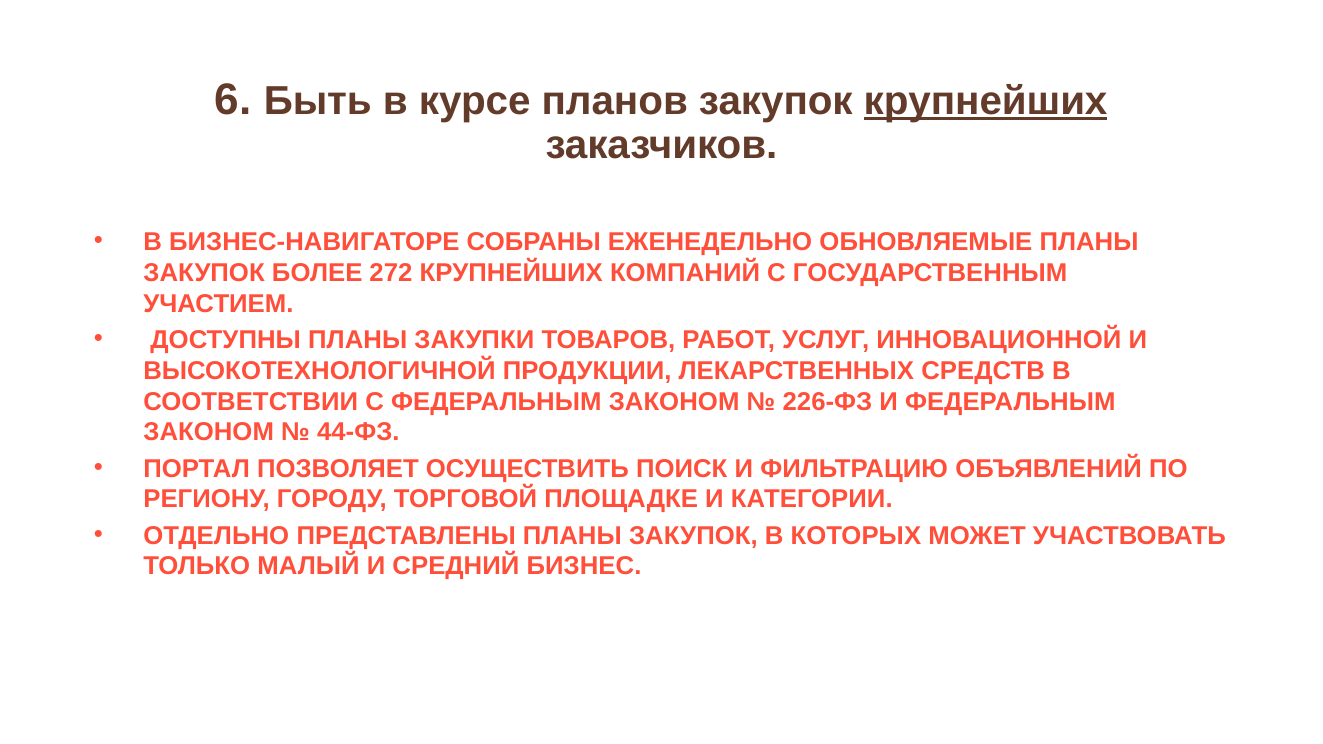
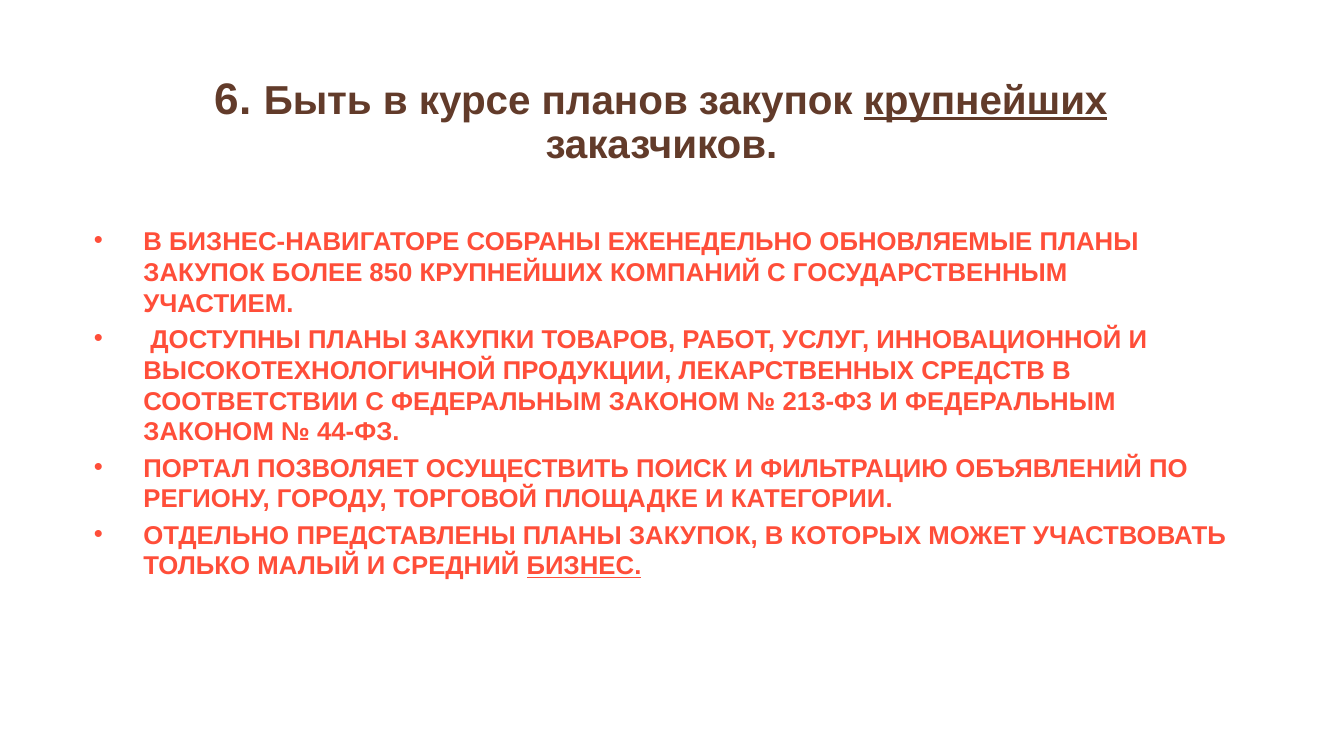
272: 272 -> 850
226-ФЗ: 226-ФЗ -> 213-ФЗ
БИЗНЕС underline: none -> present
